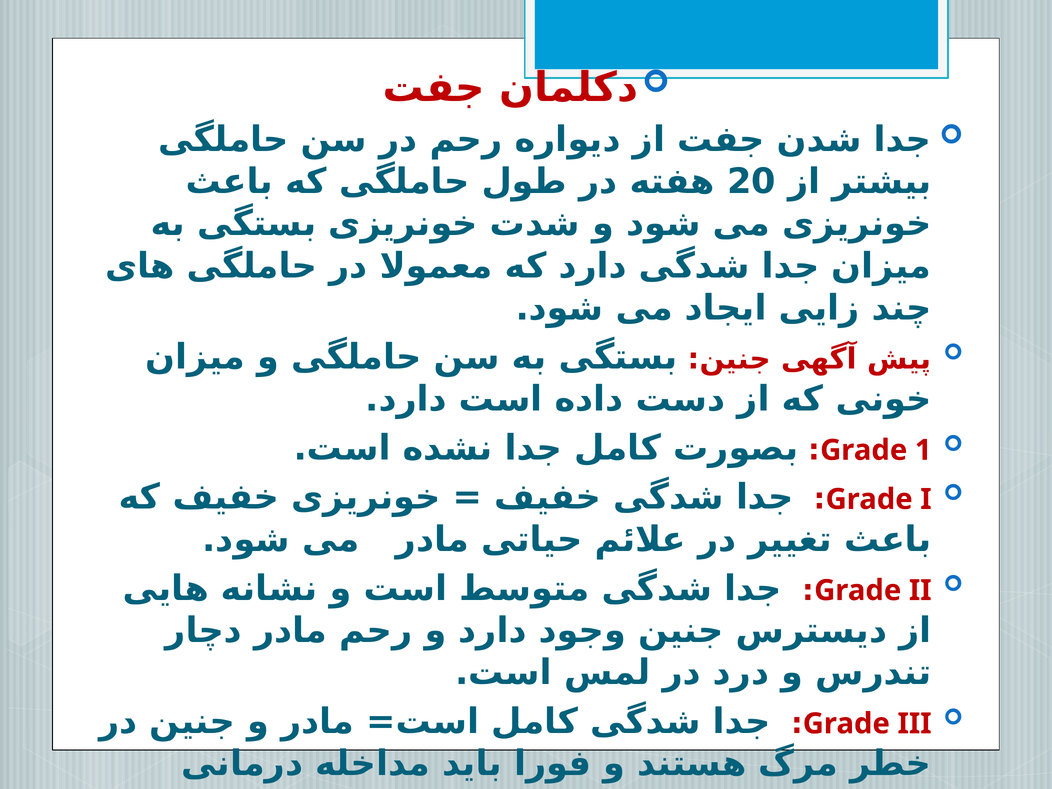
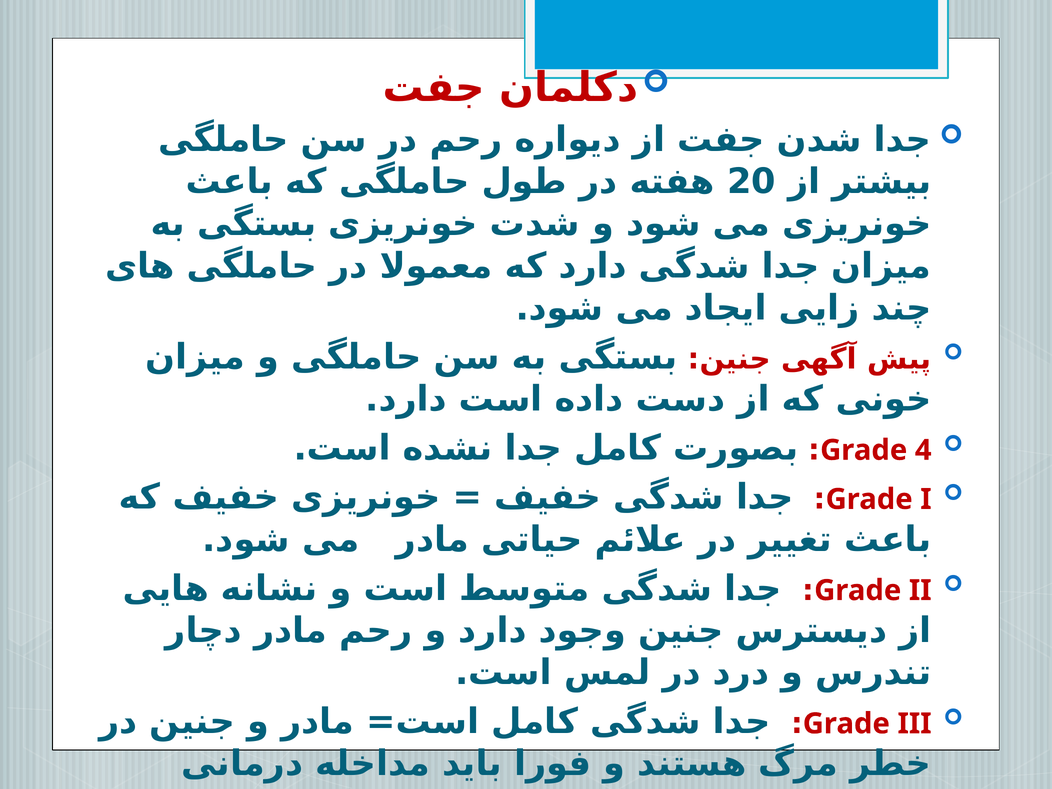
1: 1 -> 4
